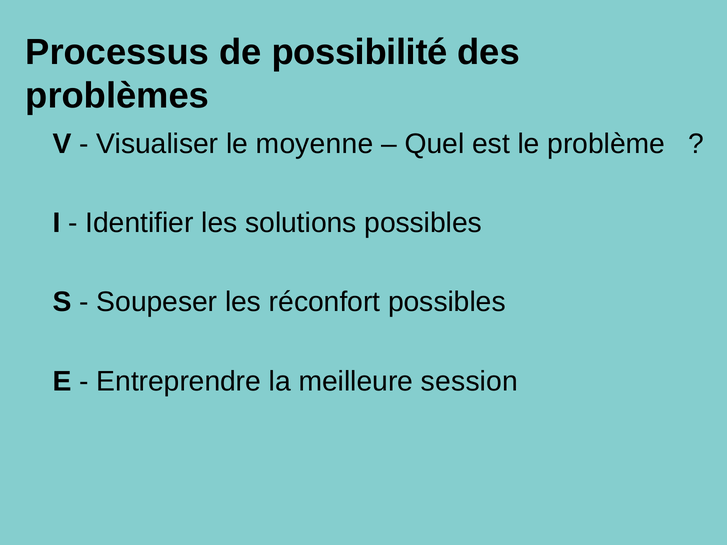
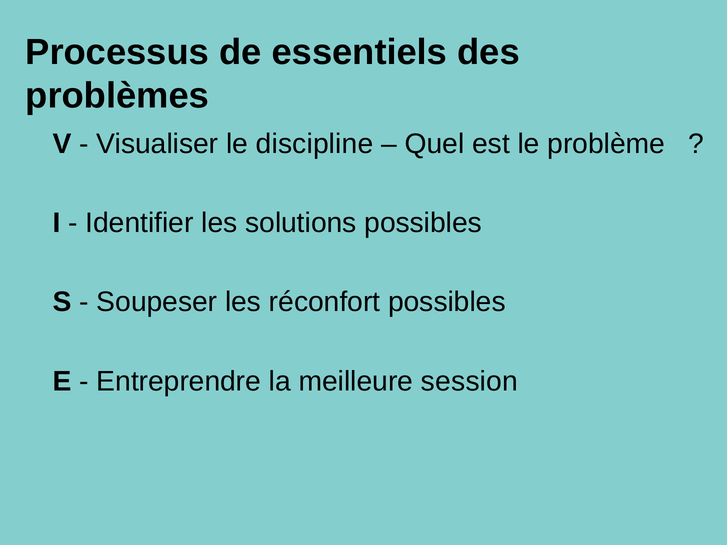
possibilité: possibilité -> essentiels
moyenne: moyenne -> discipline
